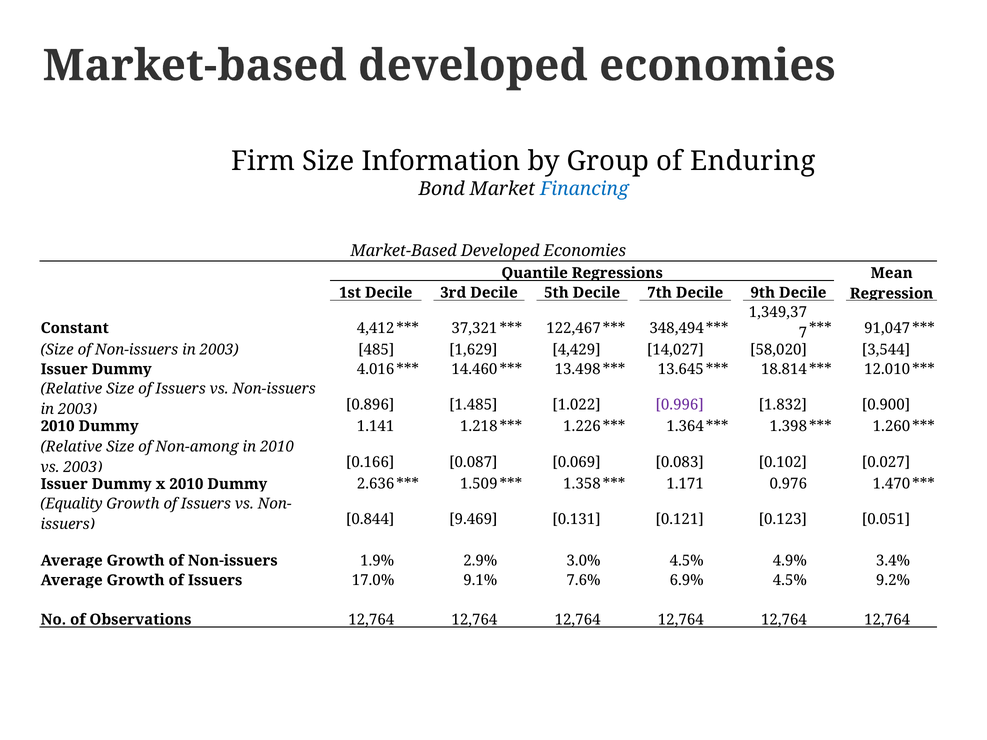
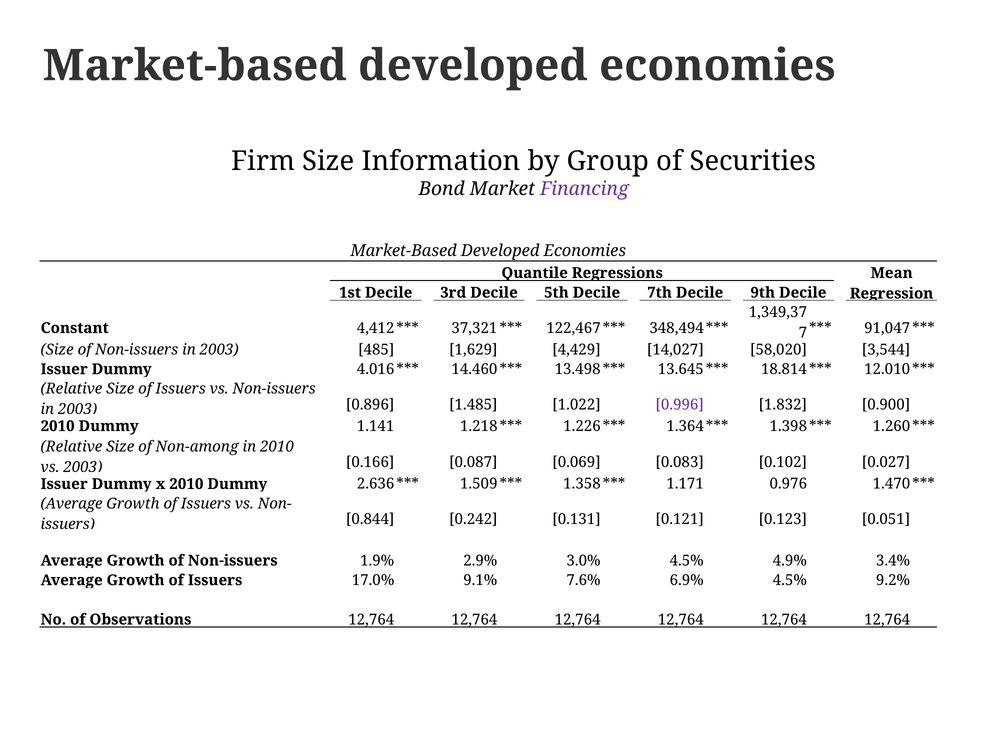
Enduring: Enduring -> Securities
Financing colour: blue -> purple
Equality at (72, 504): Equality -> Average
9.469: 9.469 -> 0.242
